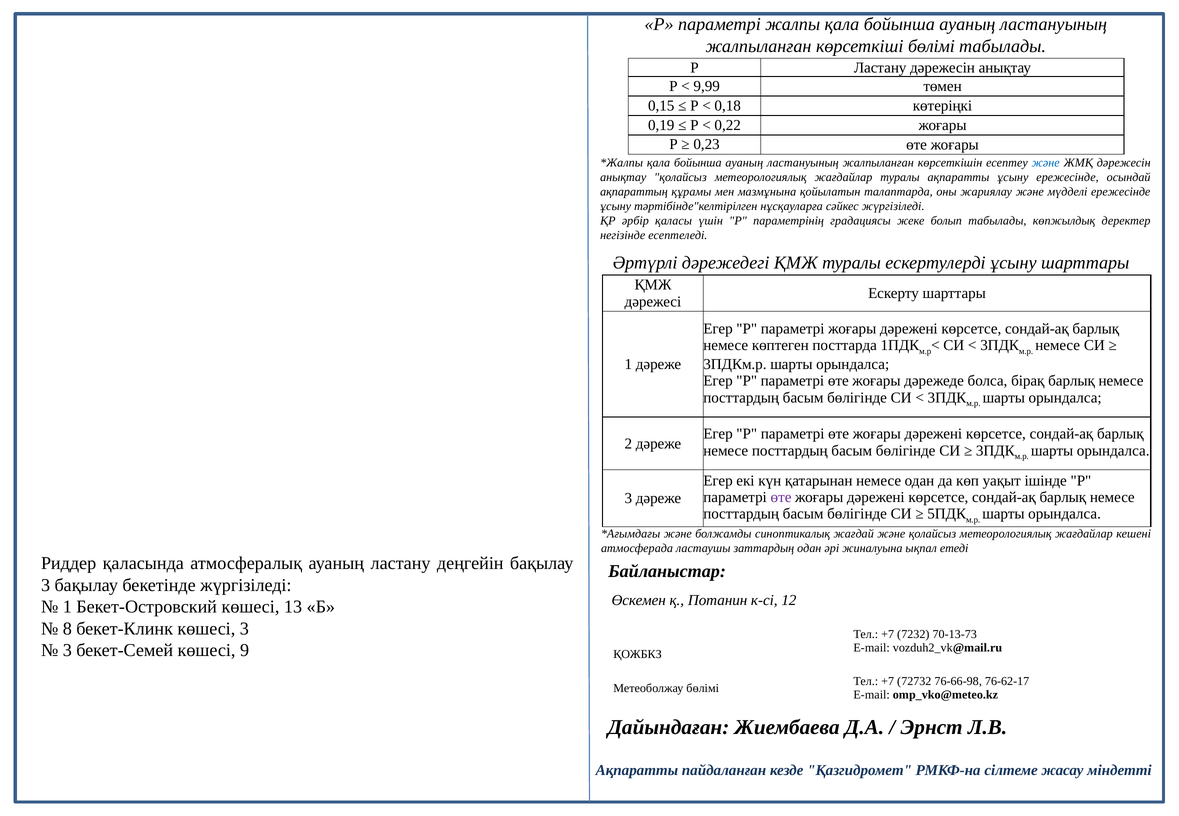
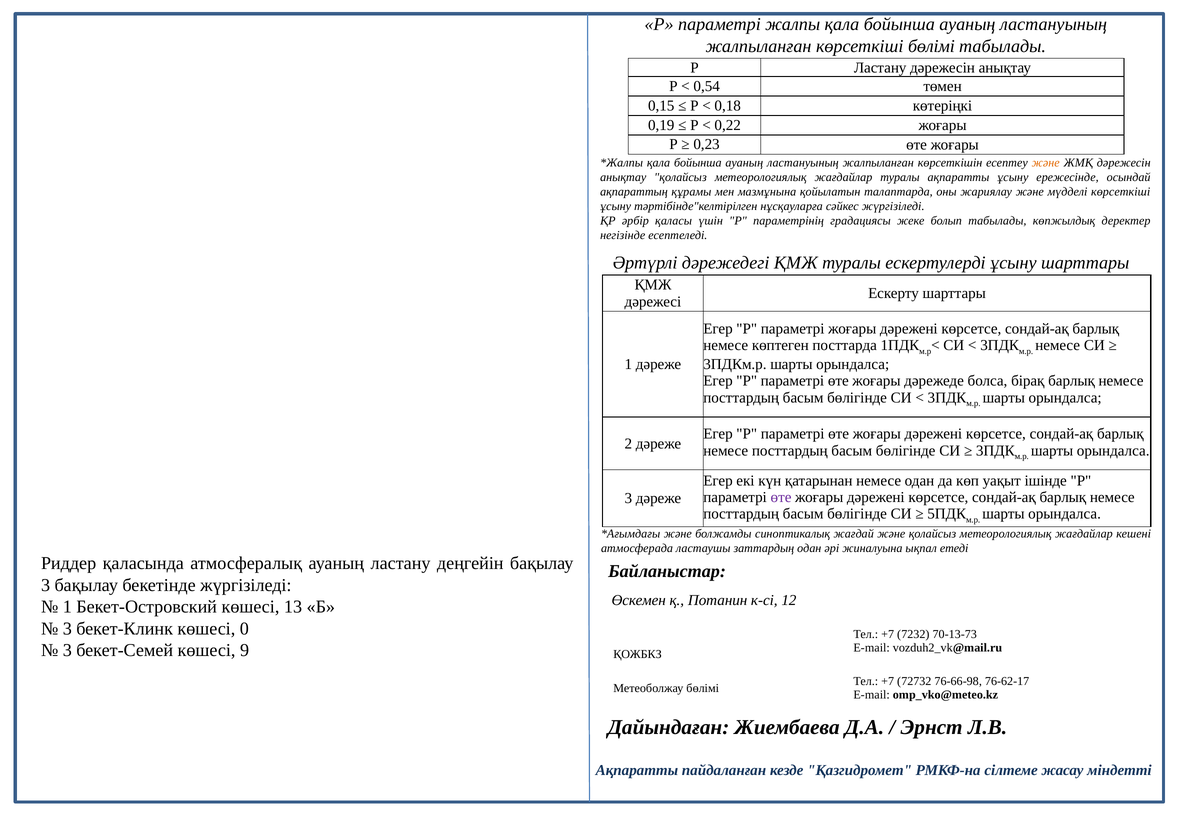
9,99: 9,99 -> 0,54
және at (1046, 163) colour: blue -> orange
мүдделі ережесінде: ережесінде -> көрсеткіші
8 at (67, 629): 8 -> 3
көшесі 3: 3 -> 0
